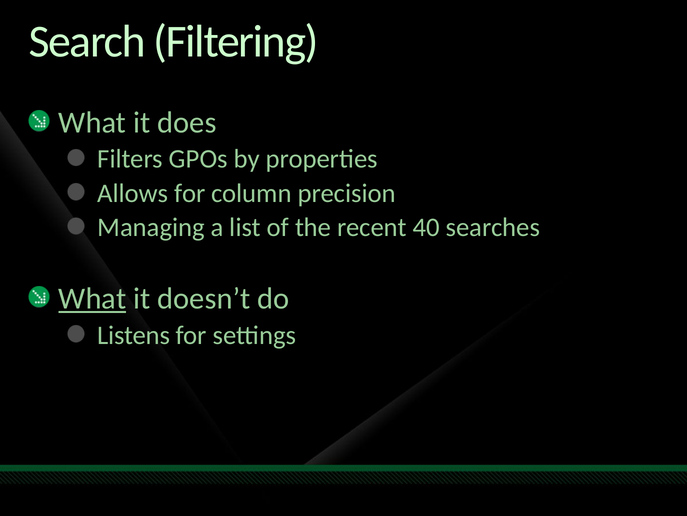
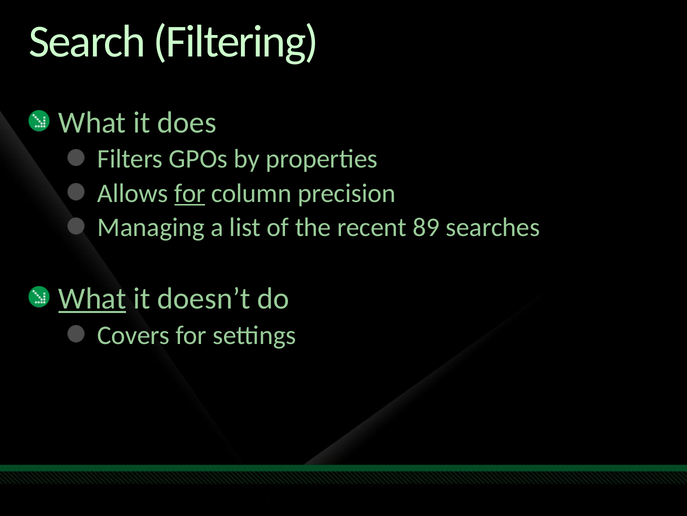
for at (190, 193) underline: none -> present
40: 40 -> 89
Listens: Listens -> Covers
